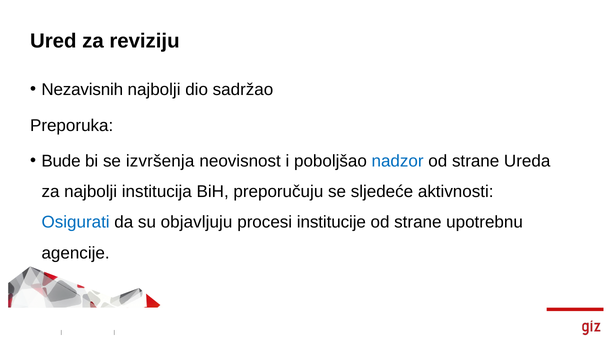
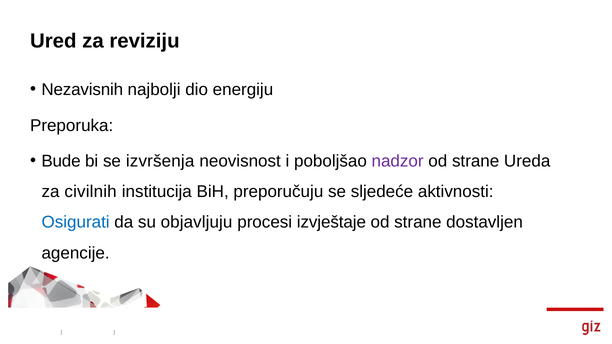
sadržao: sadržao -> energiju
nadzor colour: blue -> purple
za najbolji: najbolji -> civilnih
institucije: institucije -> izvještaje
upotrebnu: upotrebnu -> dostavljen
